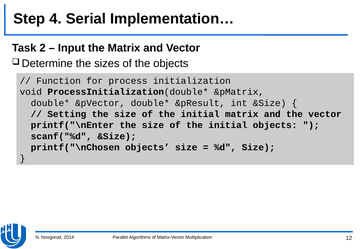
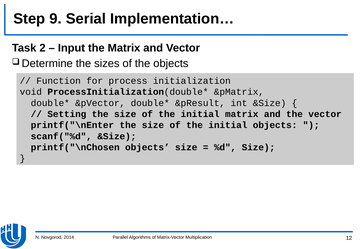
4: 4 -> 9
